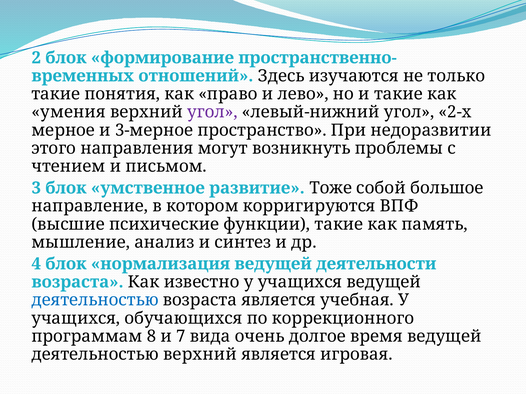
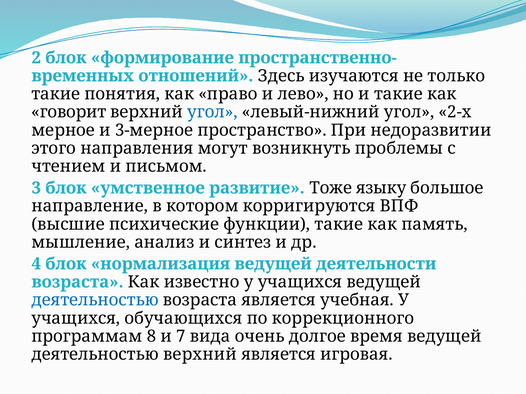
умения: умения -> говорит
угол at (212, 112) colour: purple -> blue
собой: собой -> языку
